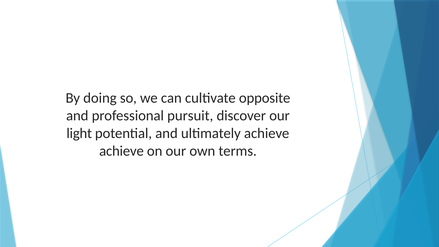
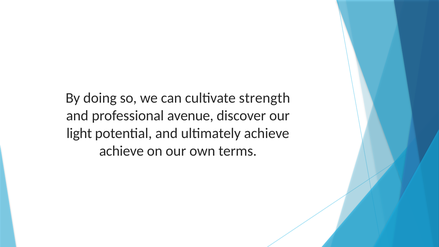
opposite: opposite -> strength
pursuit: pursuit -> avenue
